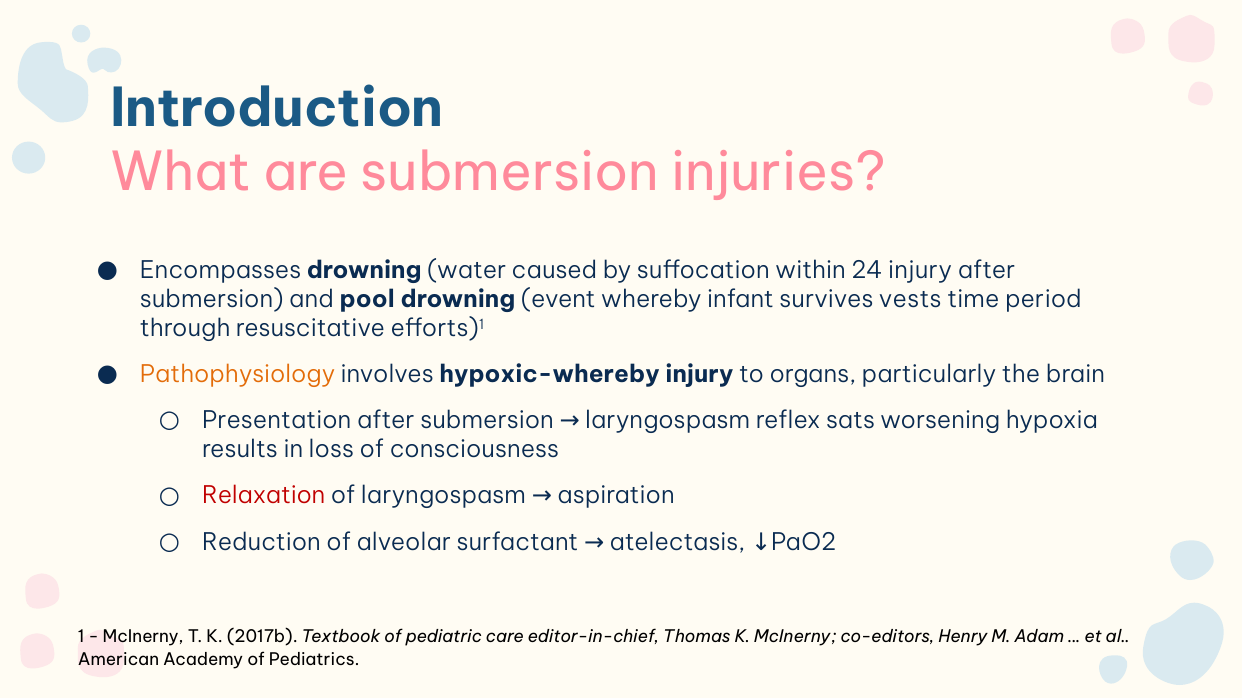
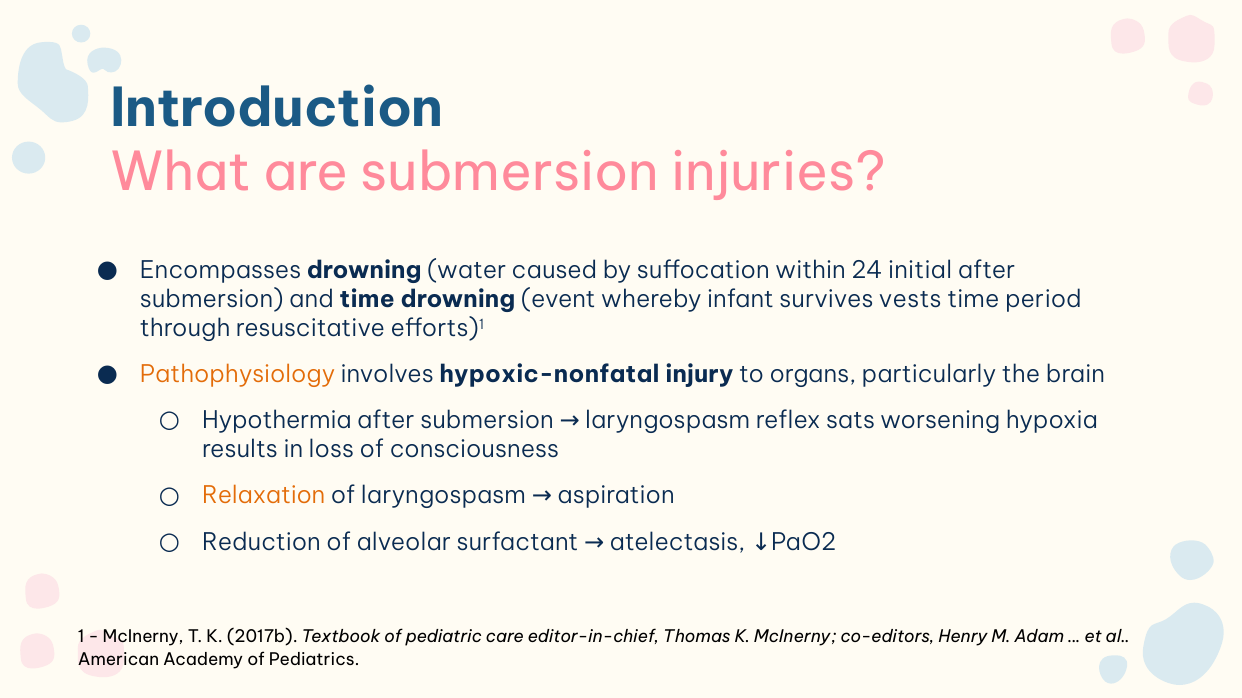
24 injury: injury -> initial
and pool: pool -> time
hypoxic-whereby: hypoxic-whereby -> hypoxic-nonfatal
Presentation: Presentation -> Hypothermia
Relaxation colour: red -> orange
